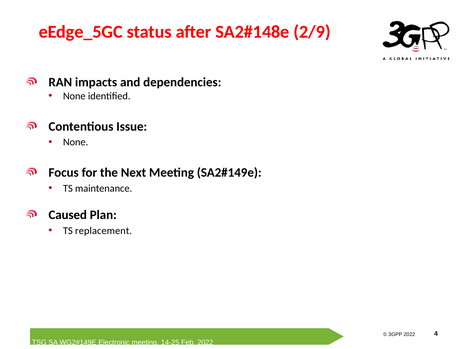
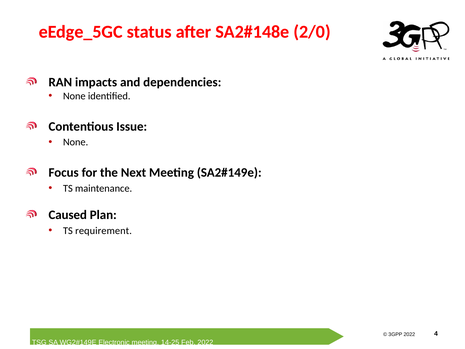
2/9: 2/9 -> 2/0
replacement: replacement -> requirement
